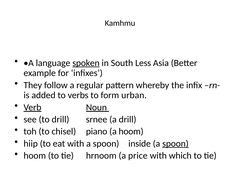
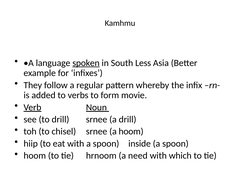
urban: urban -> movie
chisel piano: piano -> srnee
spoon at (175, 144) underline: present -> none
price: price -> need
